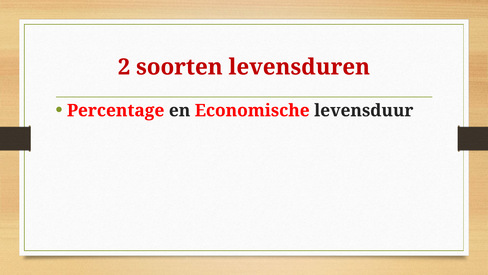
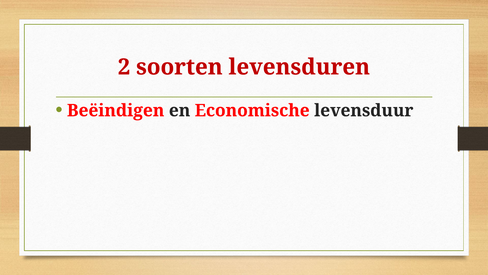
Percentage: Percentage -> Beëindigen
